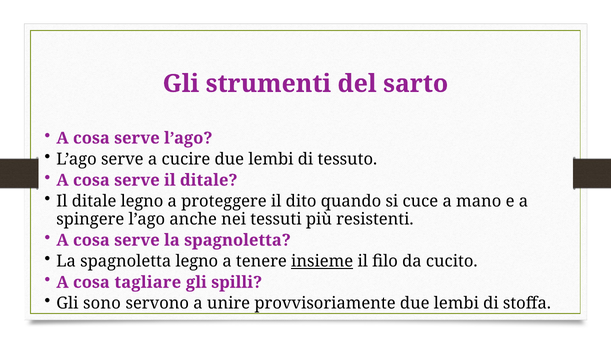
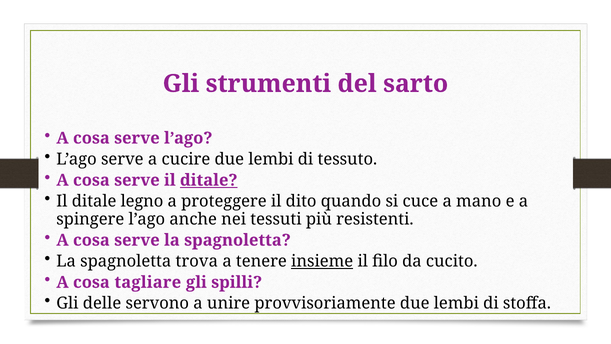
ditale at (209, 180) underline: none -> present
spagnoletta legno: legno -> trova
sono: sono -> delle
